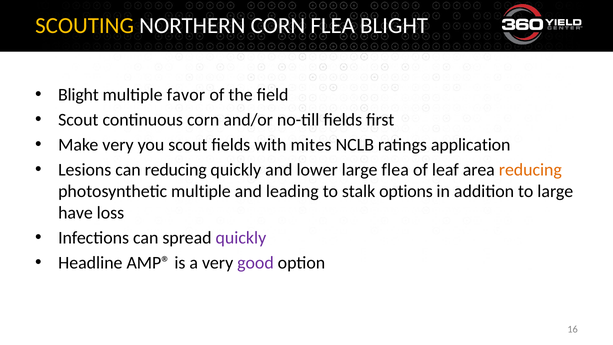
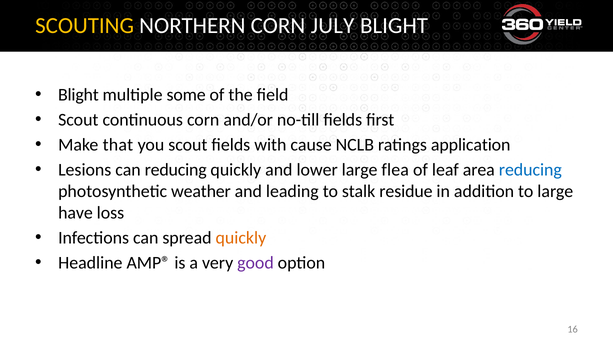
CORN FLEA: FLEA -> JULY
favor: favor -> some
Make very: very -> that
mites: mites -> cause
reducing at (530, 170) colour: orange -> blue
photosynthetic multiple: multiple -> weather
options: options -> residue
quickly at (241, 238) colour: purple -> orange
